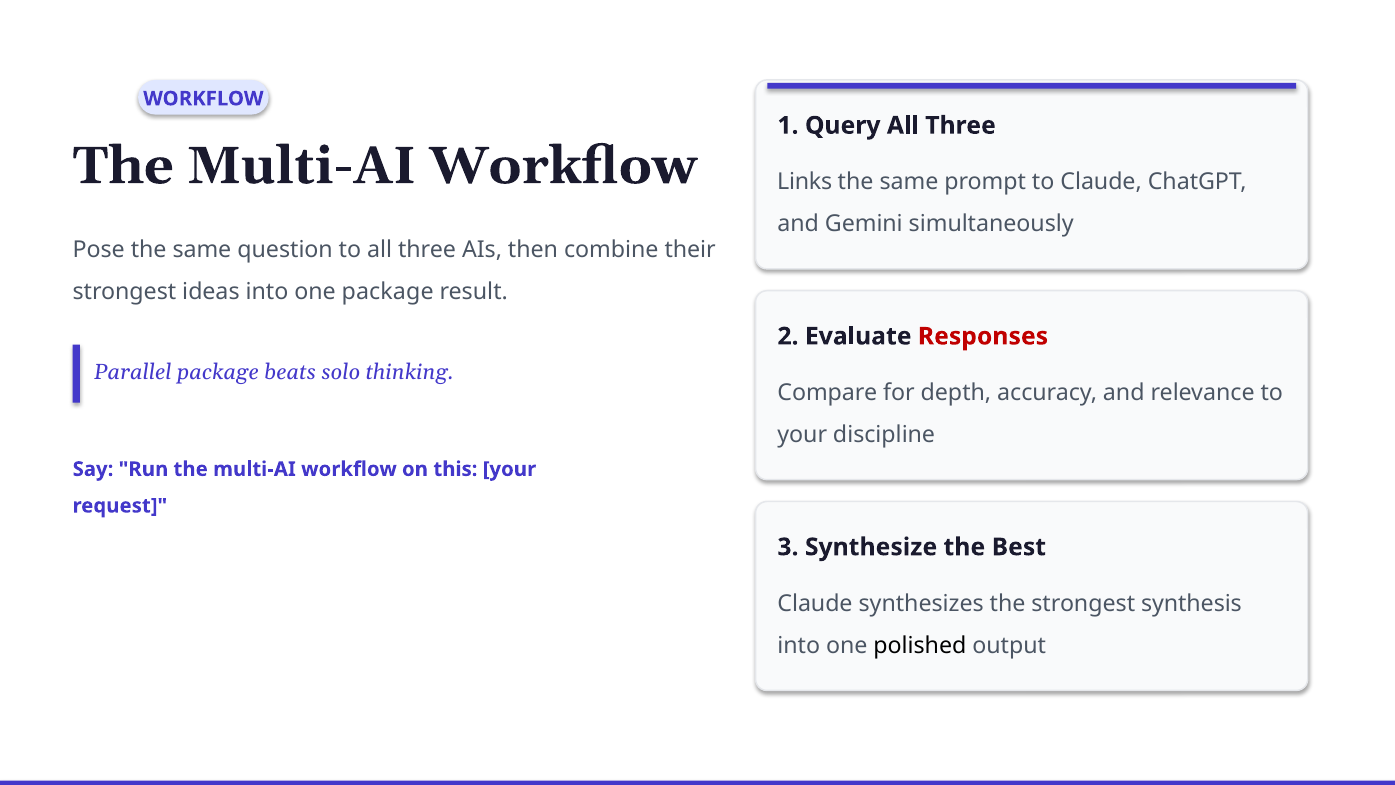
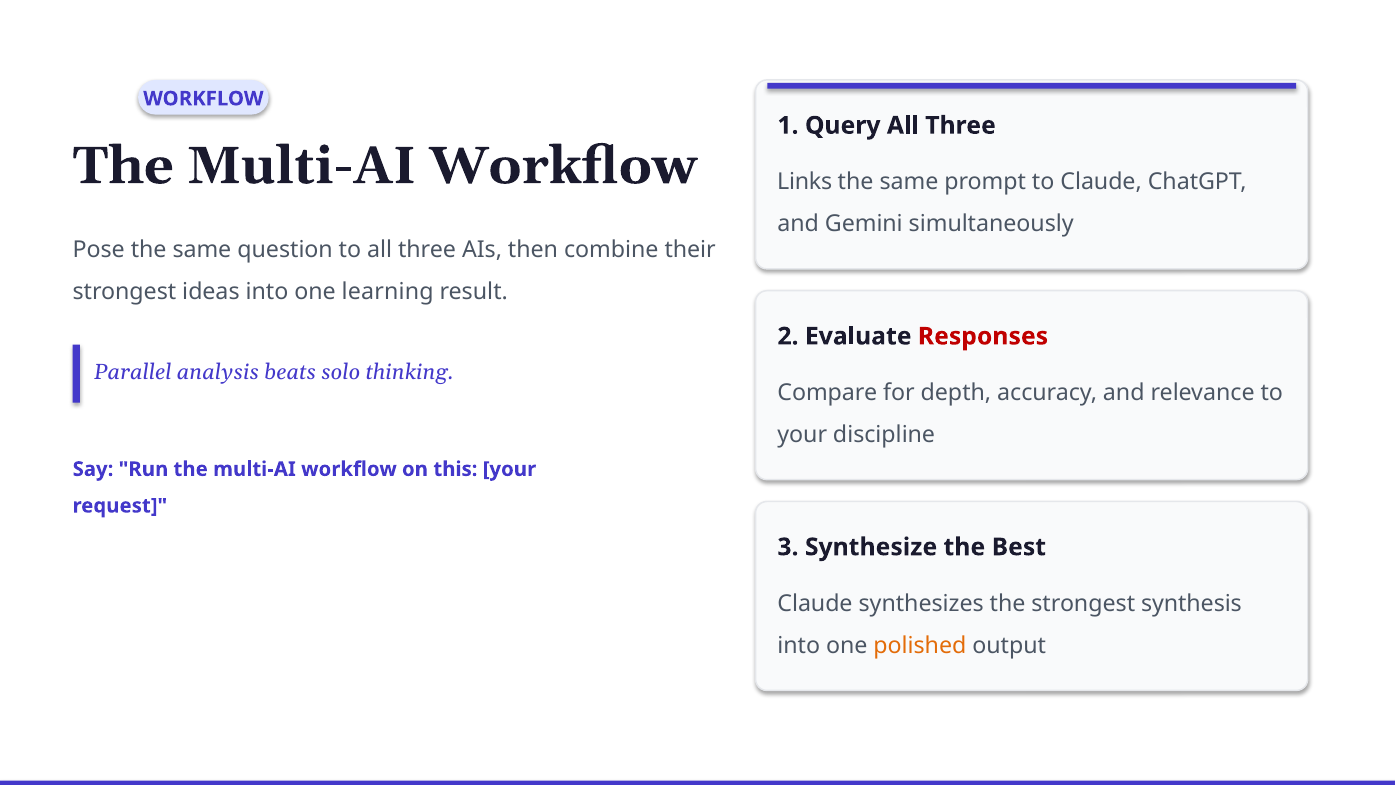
one package: package -> learning
Parallel package: package -> analysis
polished colour: black -> orange
